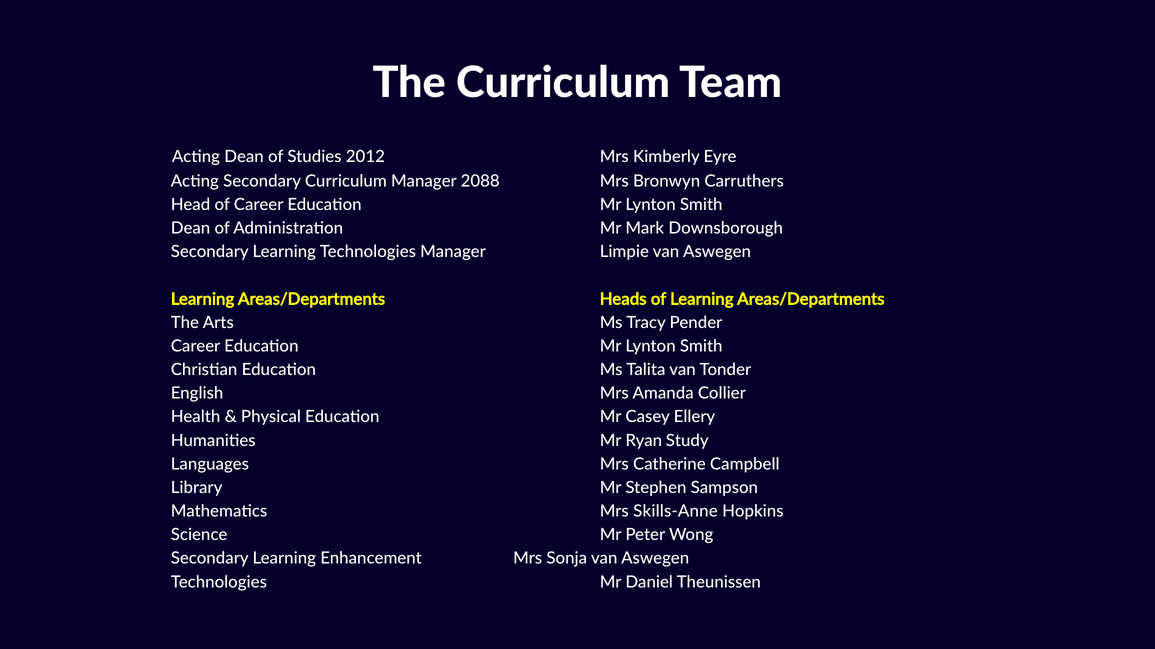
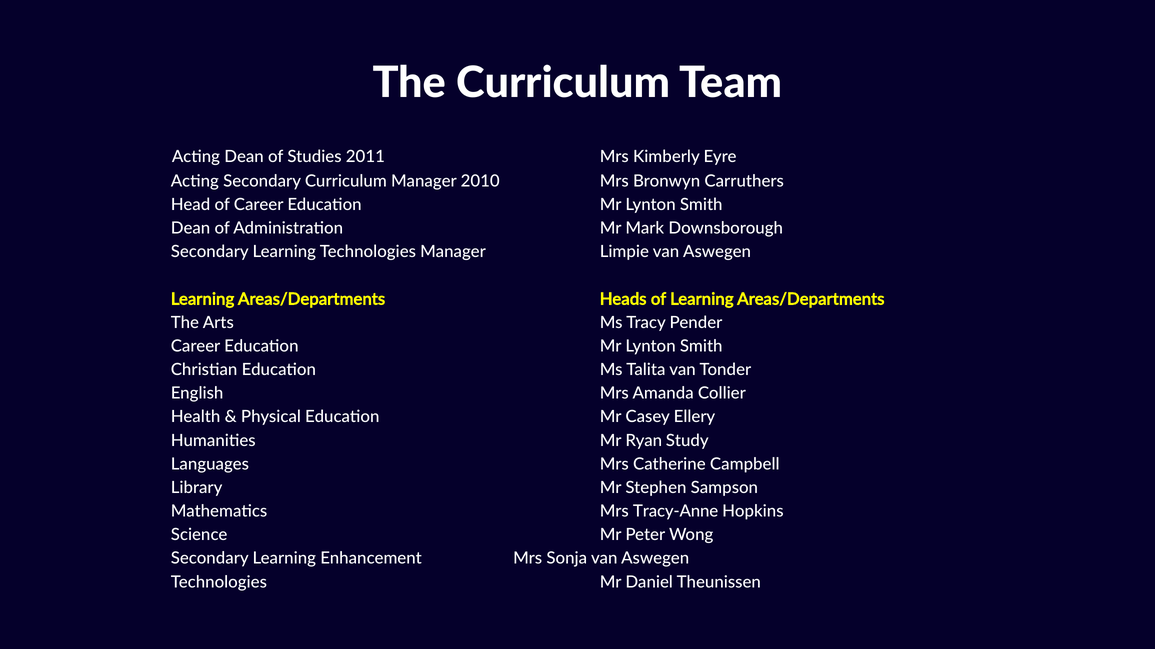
2012: 2012 -> 2011
2088: 2088 -> 2010
Skills-Anne: Skills-Anne -> Tracy-Anne
